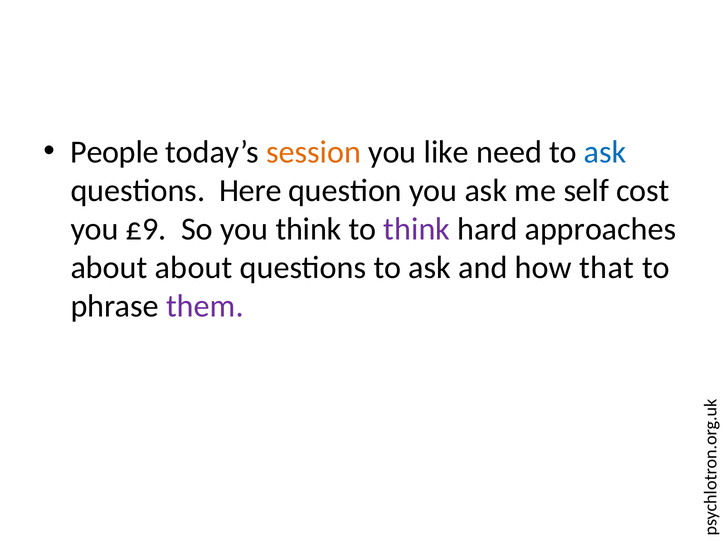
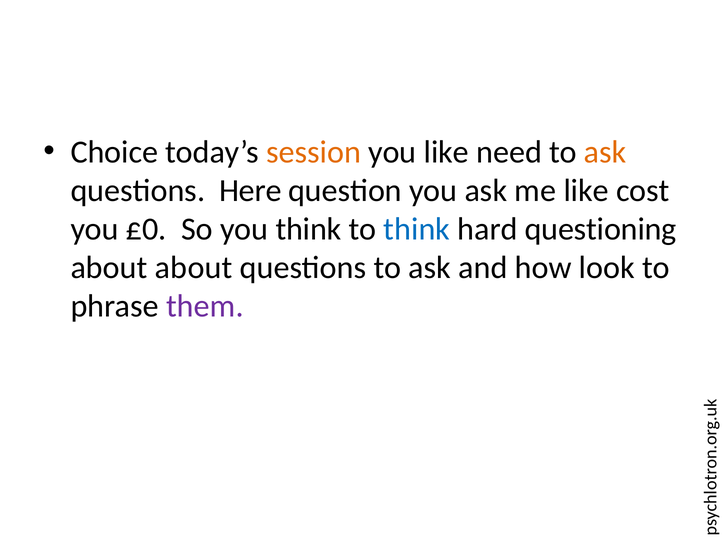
People: People -> Choice
ask at (605, 152) colour: blue -> orange
me self: self -> like
£9: £9 -> £0
think at (417, 229) colour: purple -> blue
approaches: approaches -> questioning
that: that -> look
